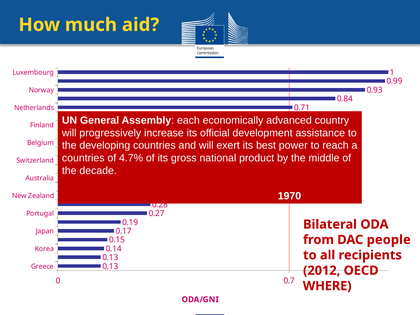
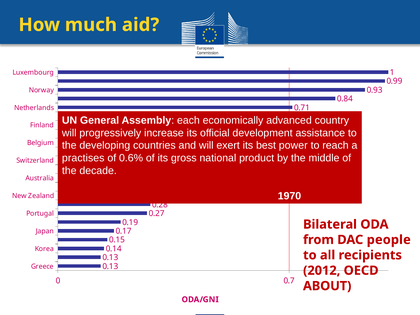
countries at (83, 158): countries -> practises
4.7%: 4.7% -> 0.6%
WHERE: WHERE -> ABOUT
